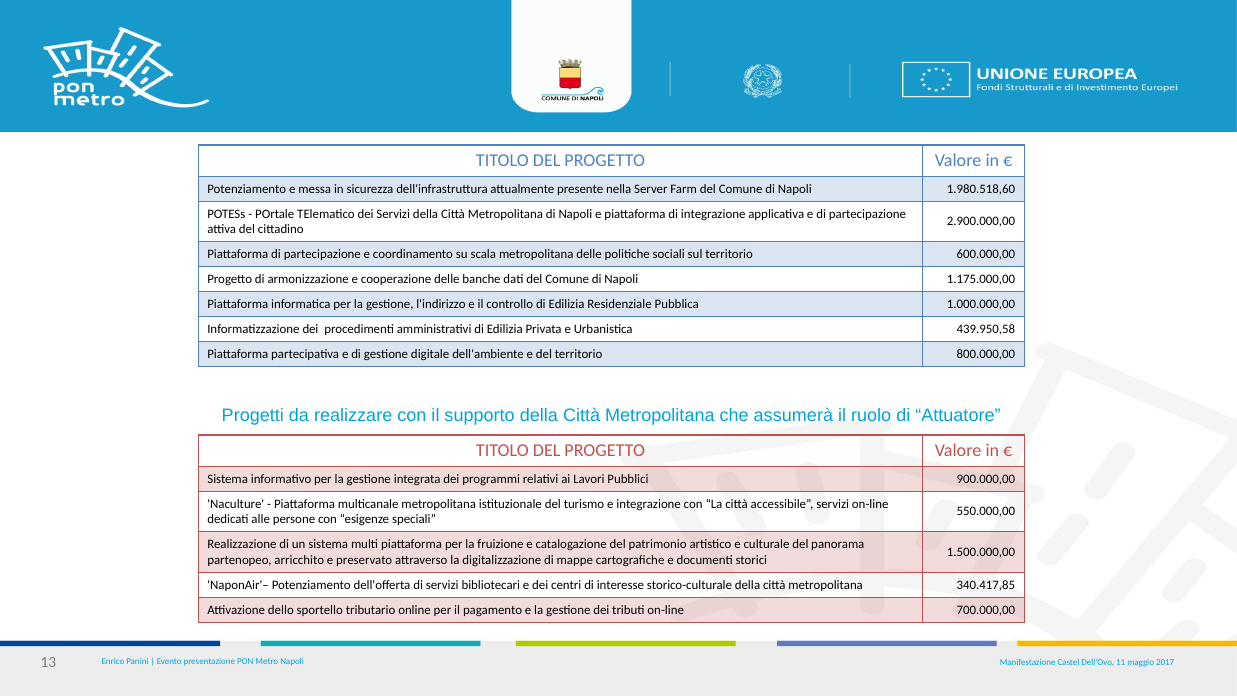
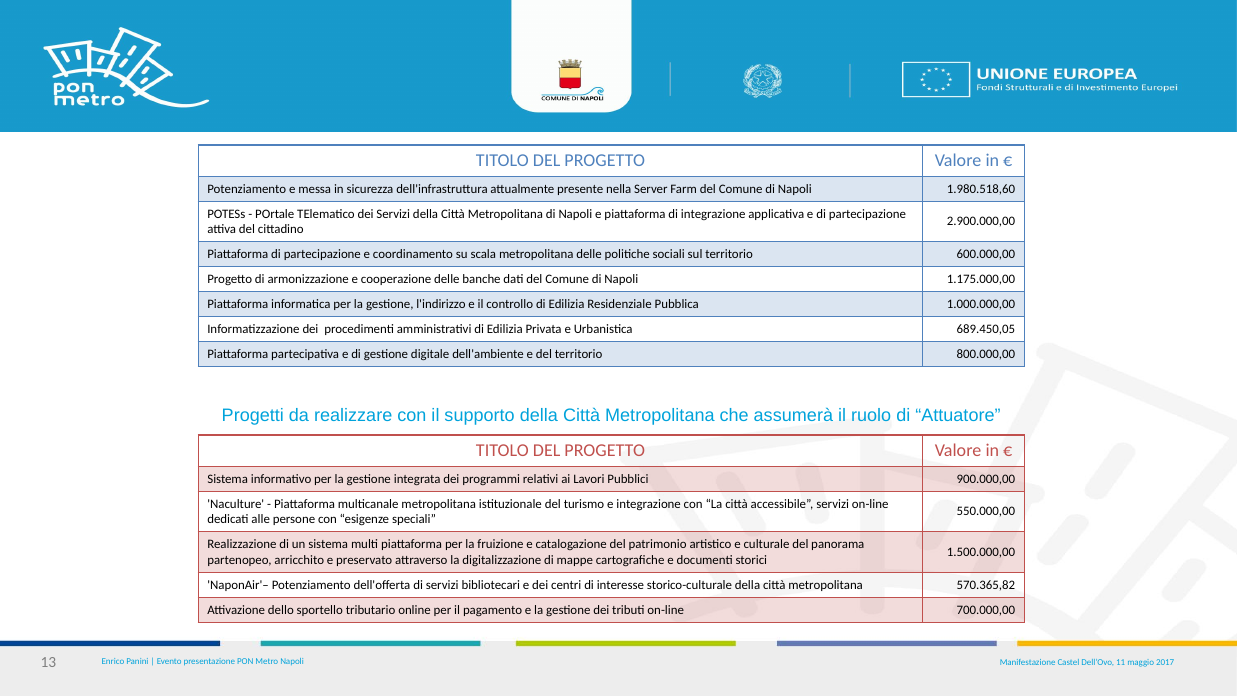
439.950,58: 439.950,58 -> 689.450,05
340.417,85: 340.417,85 -> 570.365,82
